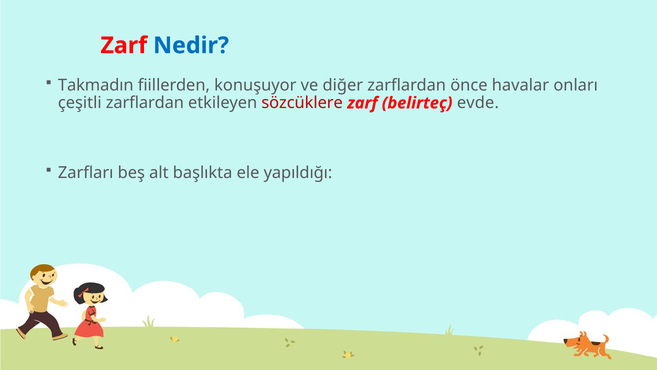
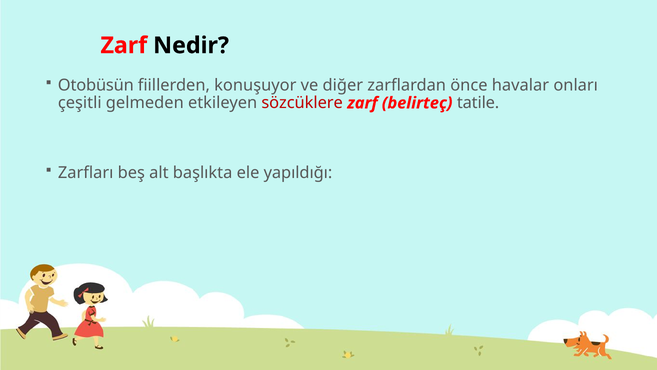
Nedir colour: blue -> black
Takmadın: Takmadın -> Otobüsün
çeşitli zarflardan: zarflardan -> gelmeden
evde: evde -> tatile
